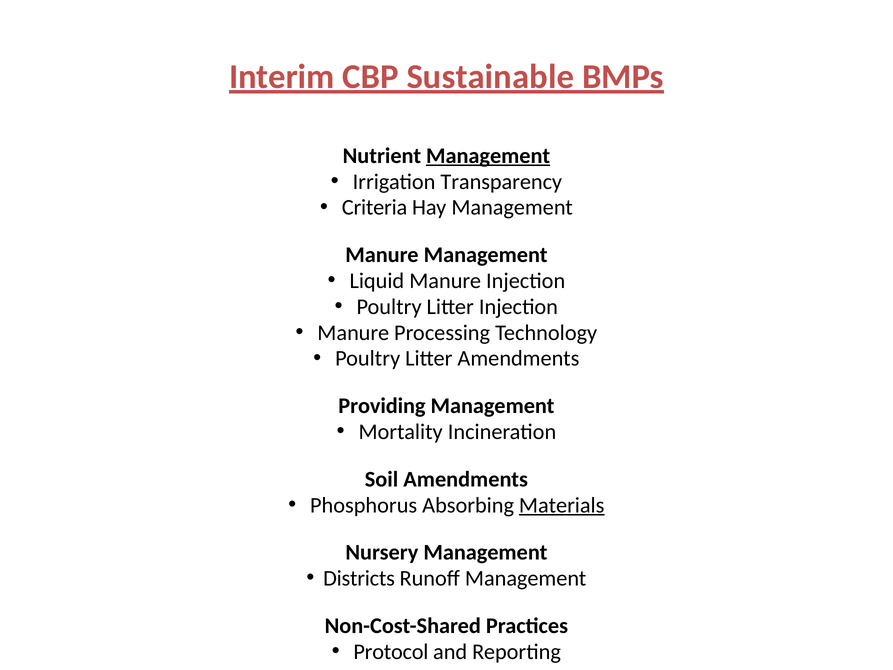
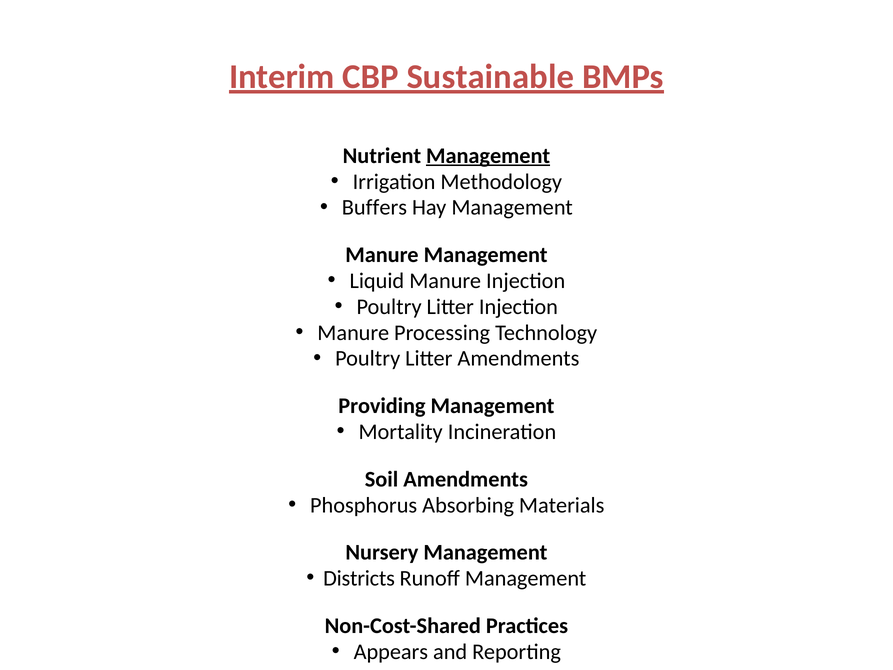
Transparency: Transparency -> Methodology
Criteria: Criteria -> Buffers
Materials underline: present -> none
Protocol: Protocol -> Appears
